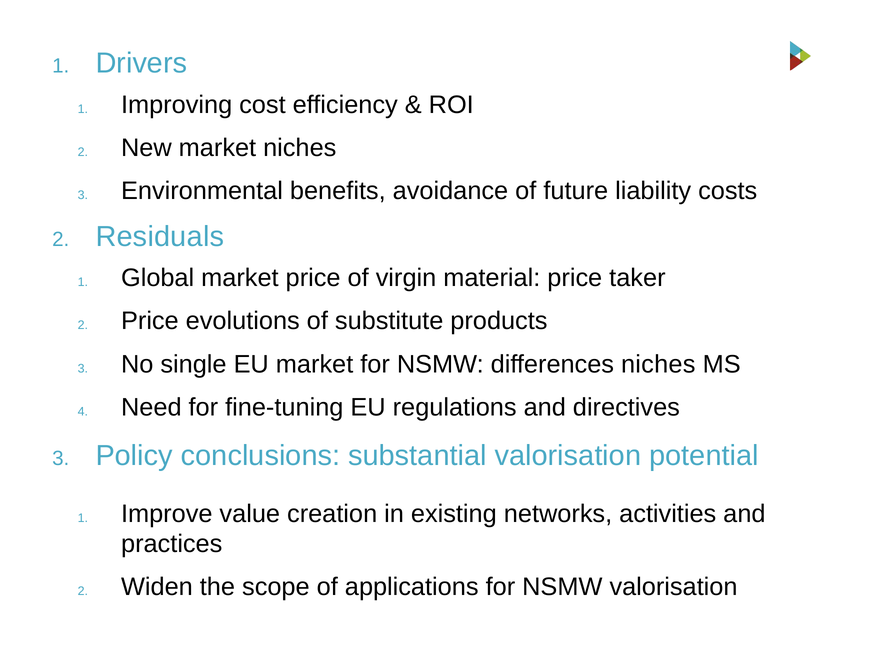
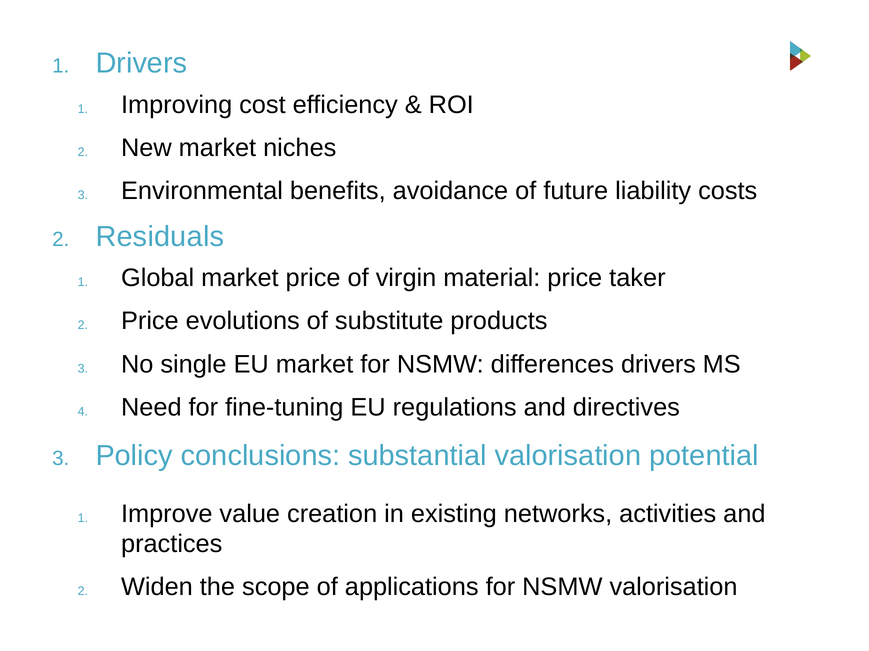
differences niches: niches -> drivers
